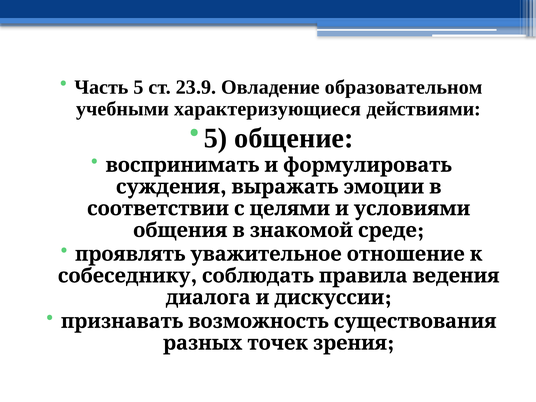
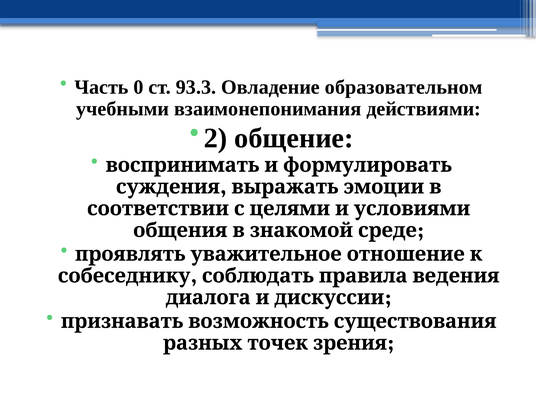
Часть 5: 5 -> 0
23.9: 23.9 -> 93.3
характеризующиеся: характеризующиеся -> взаимонепонимания
5 at (215, 138): 5 -> 2
